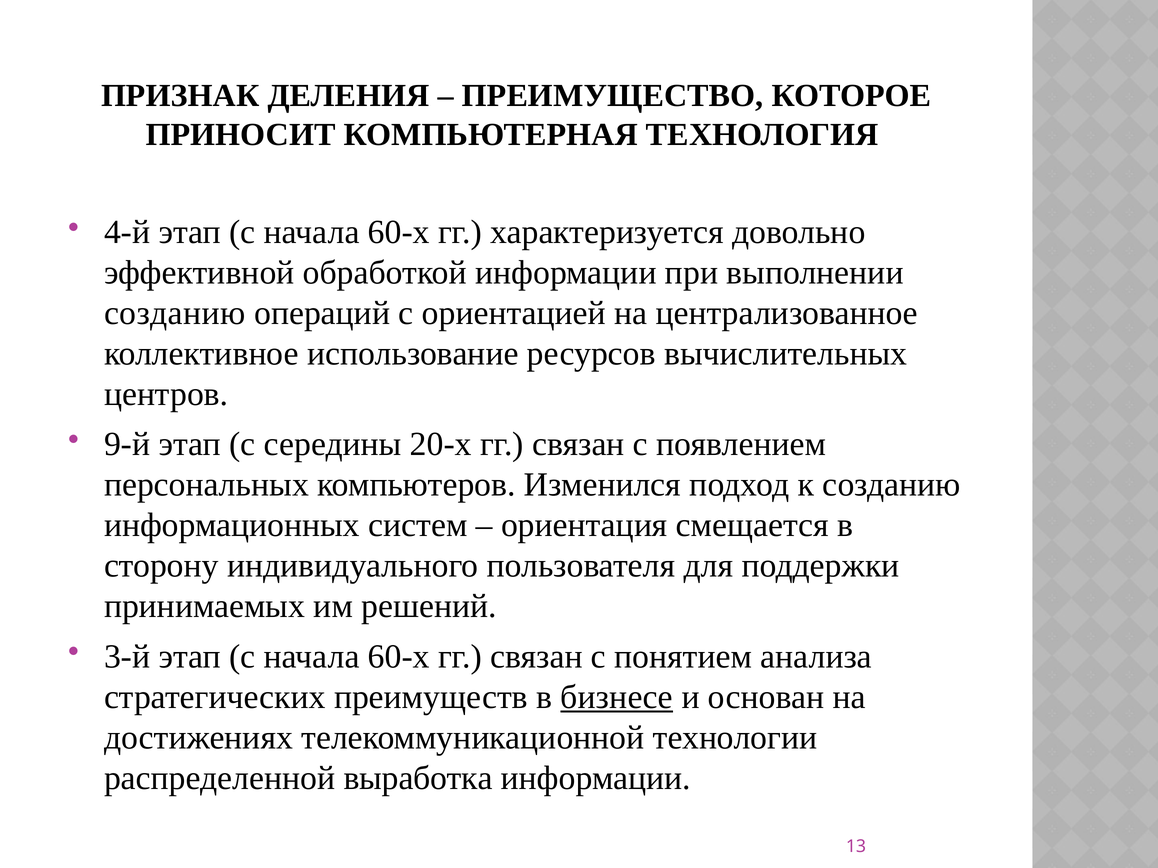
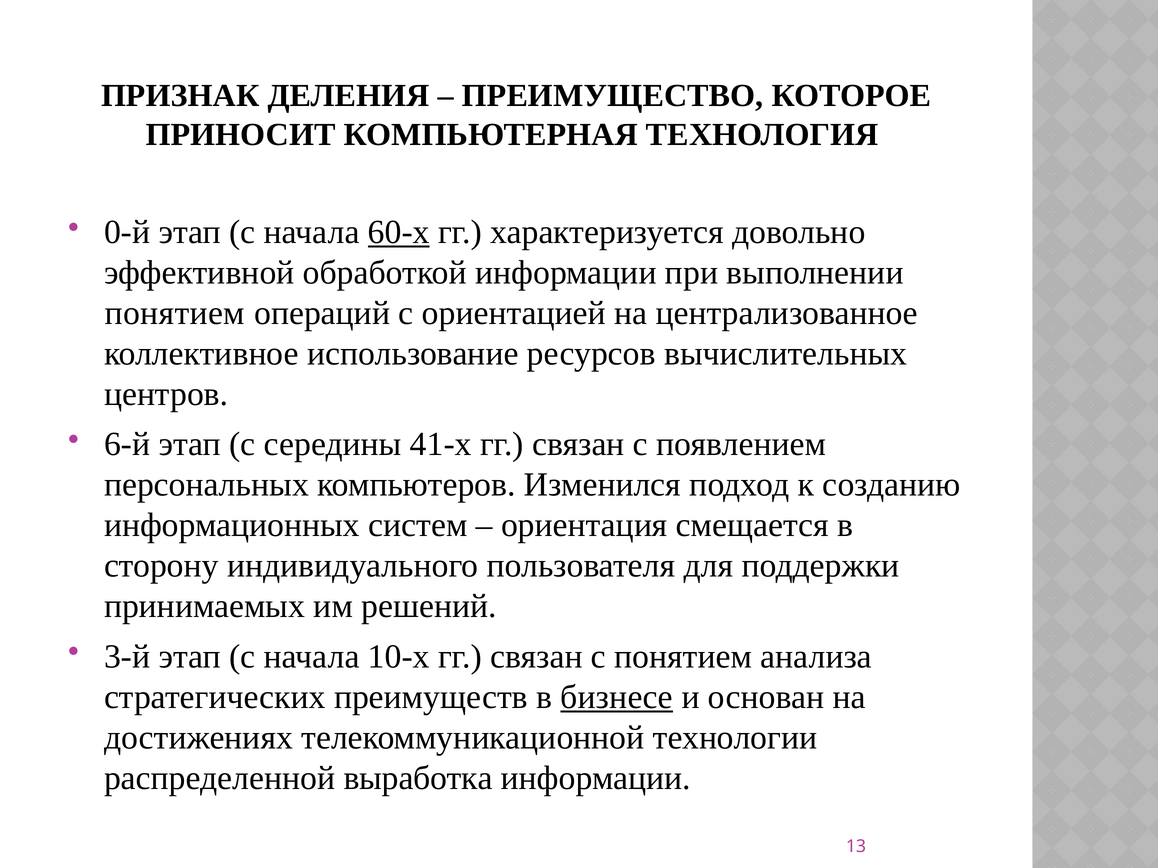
4-й: 4-й -> 0-й
60-х at (399, 232) underline: none -> present
созданию at (175, 313): созданию -> понятием
9-й: 9-й -> 6-й
20-х: 20-х -> 41-х
60-х at (399, 657): 60-х -> 10-х
